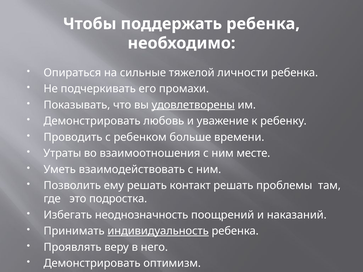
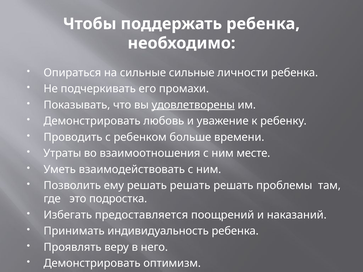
сильные тяжелой: тяжелой -> сильные
ему решать контакт: контакт -> решать
неоднозначность: неоднозначность -> предоставляется
индивидуальность underline: present -> none
